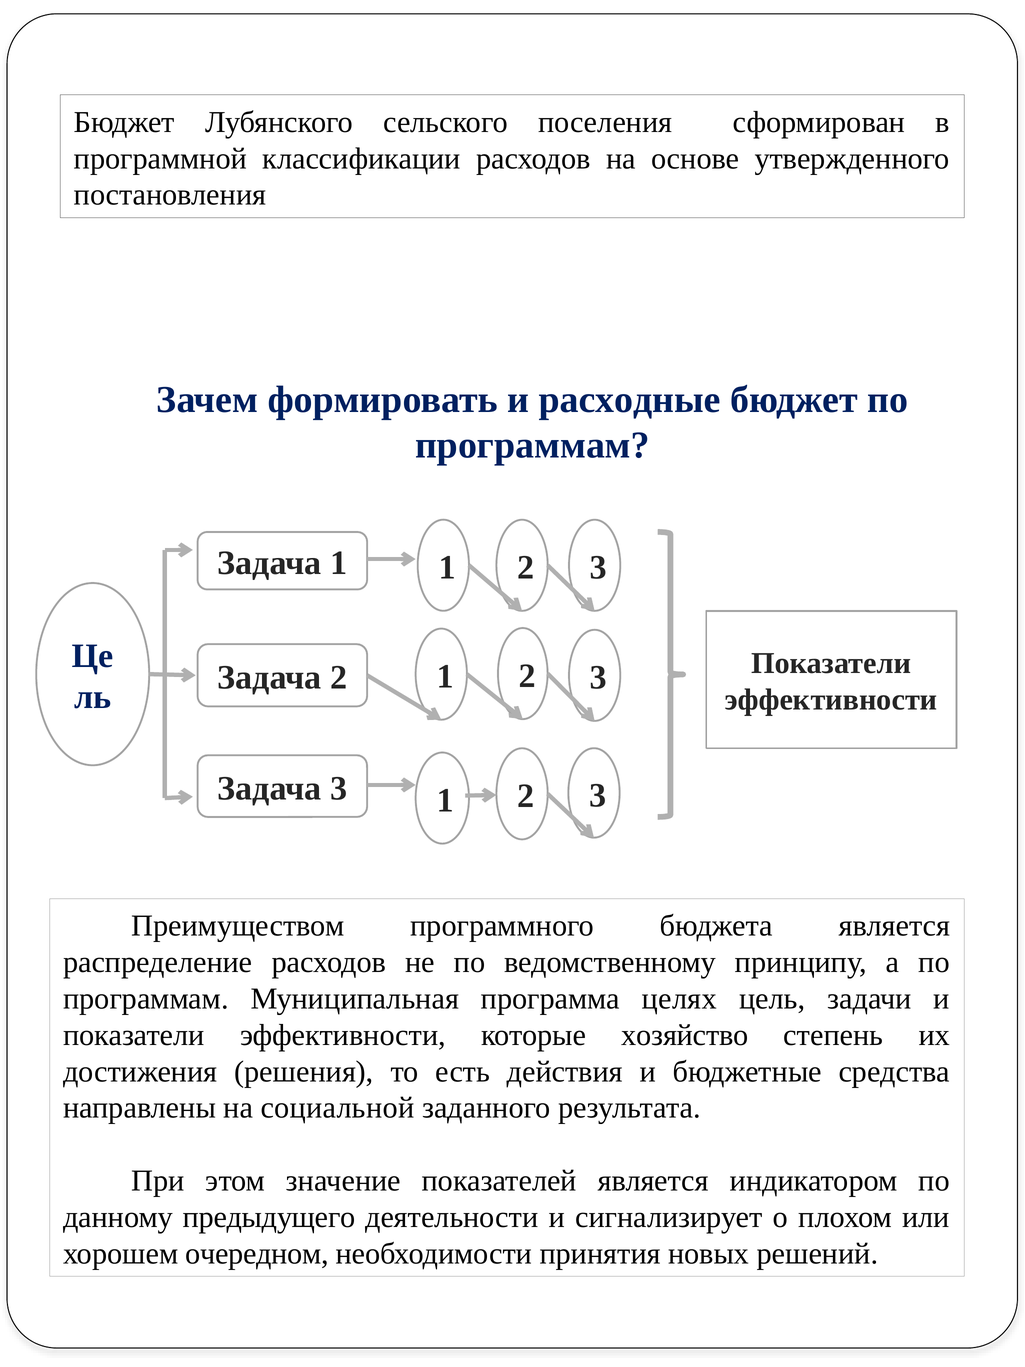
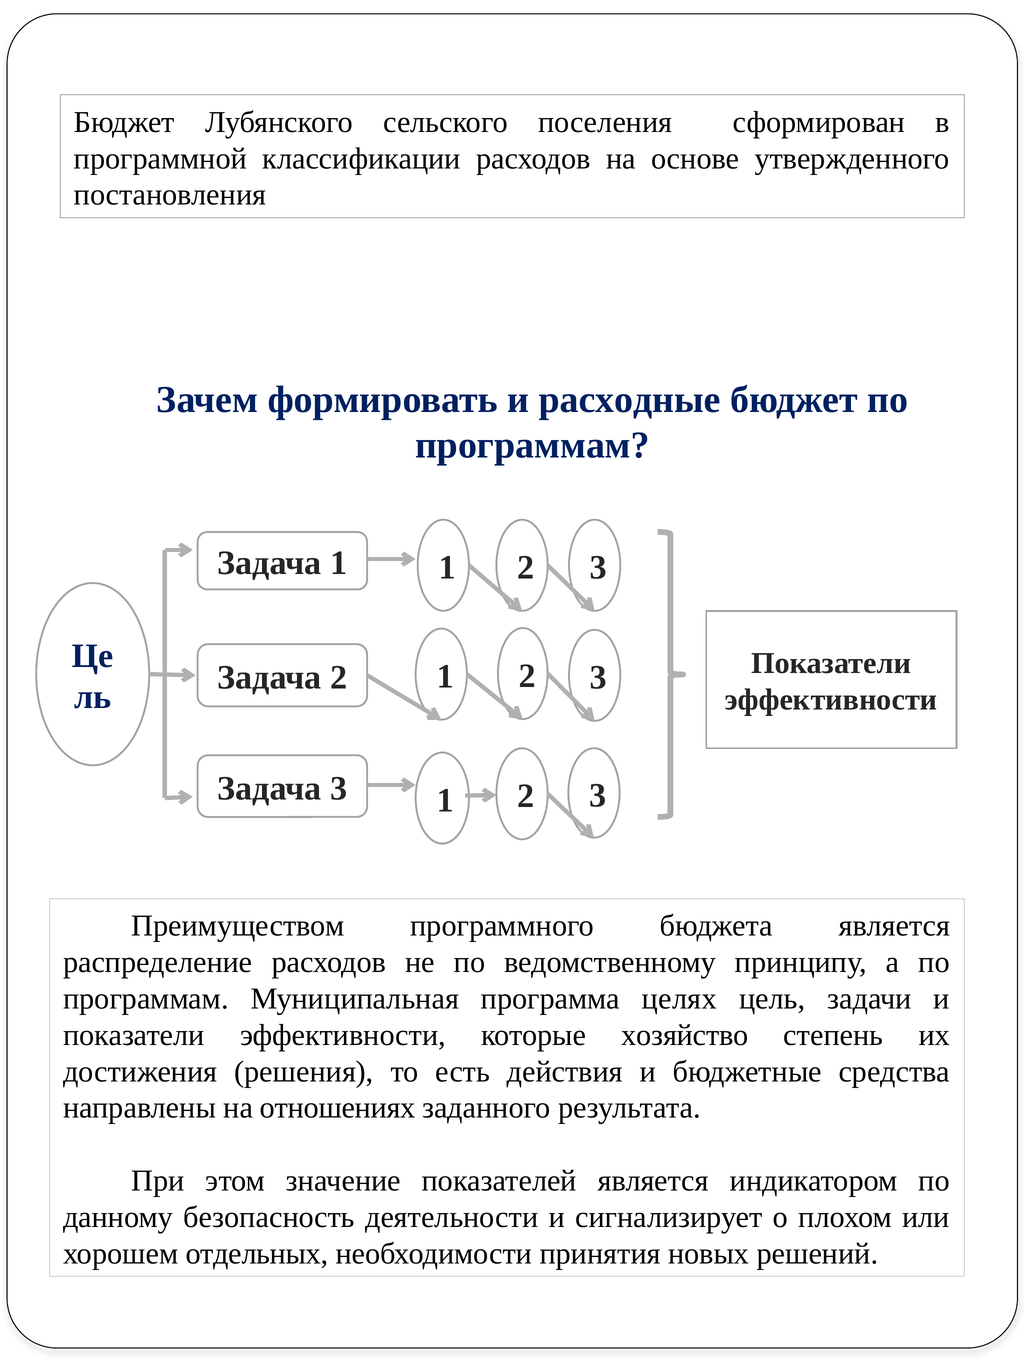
социальной: социальной -> отношениях
предыдущего: предыдущего -> безопасность
очередном: очередном -> отдельных
